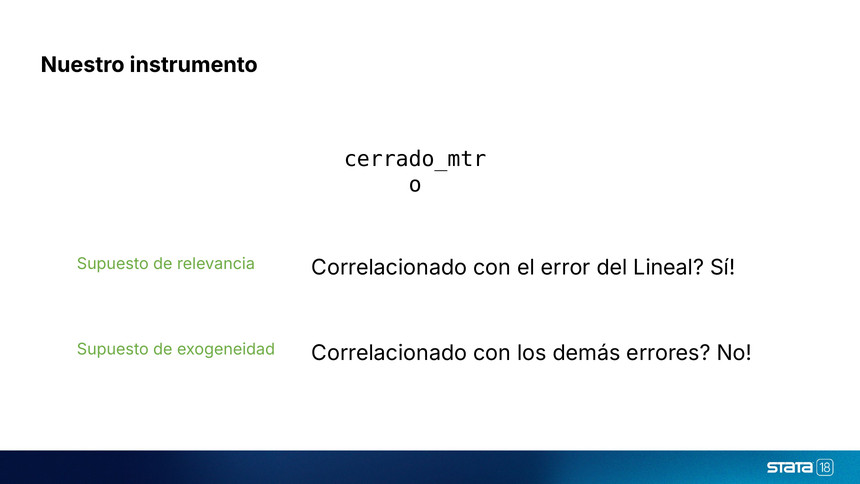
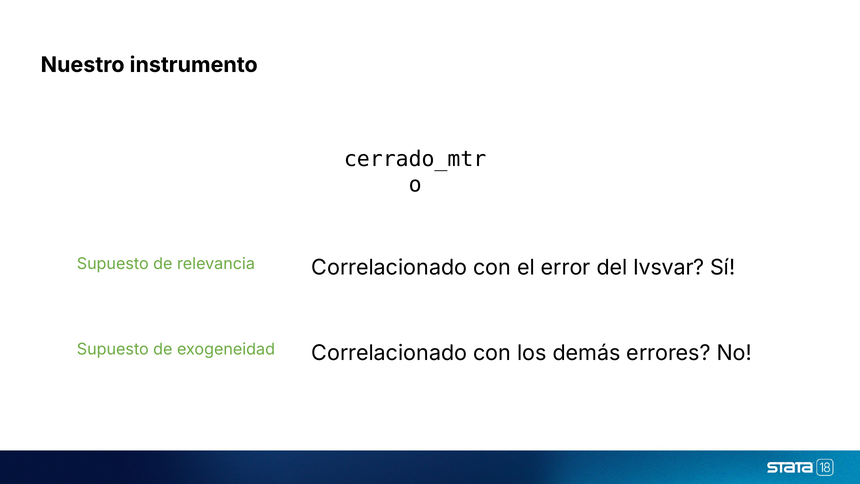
Lineal: Lineal -> Ivsvar
